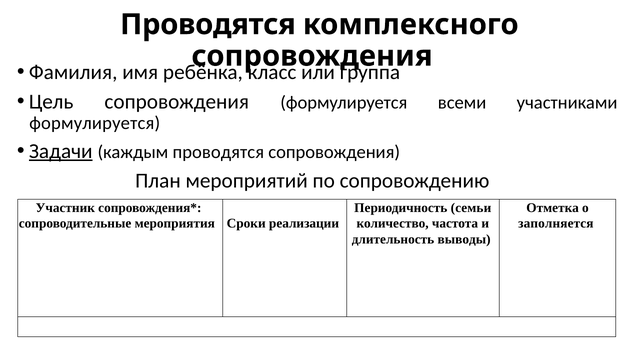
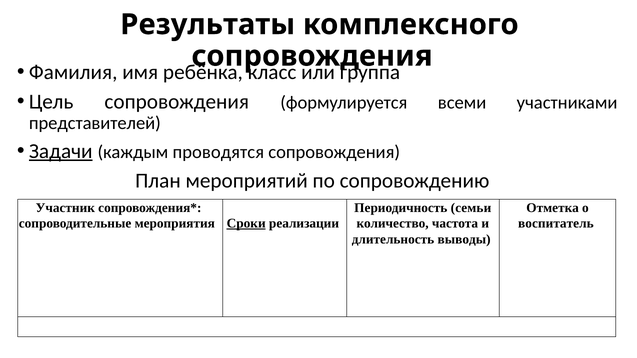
Проводятся at (208, 25): Проводятся -> Результаты
формулируется at (95, 123): формулируется -> представителей
Сроки underline: none -> present
заполняется: заполняется -> воспитатель
